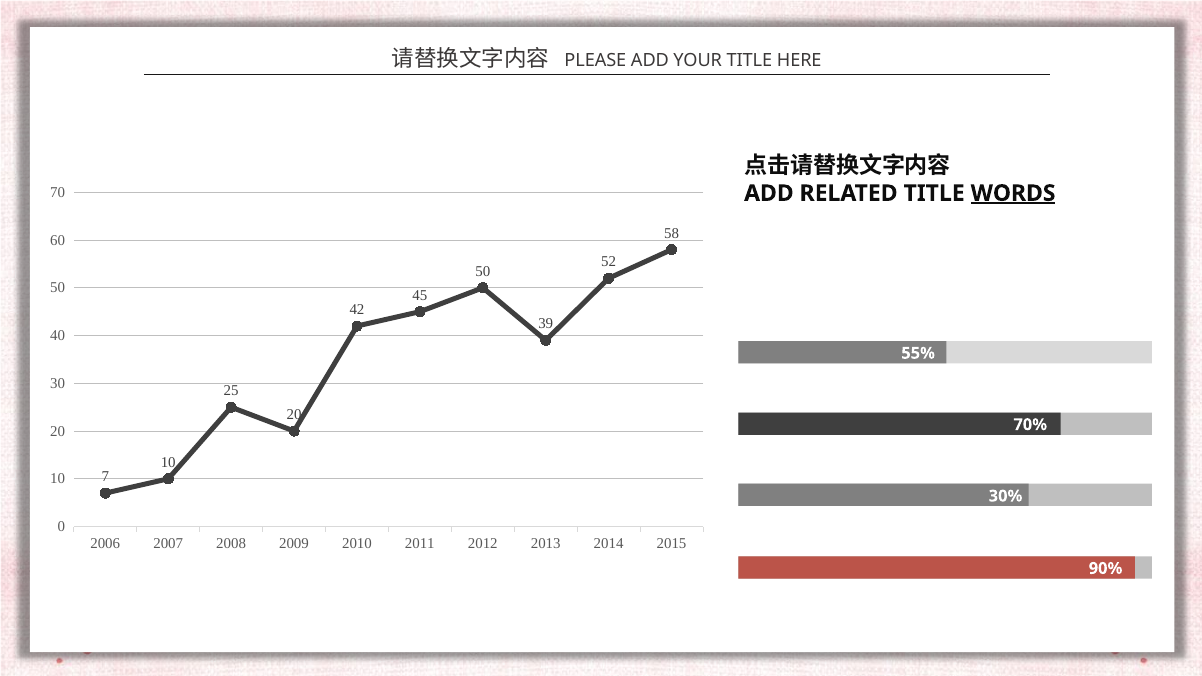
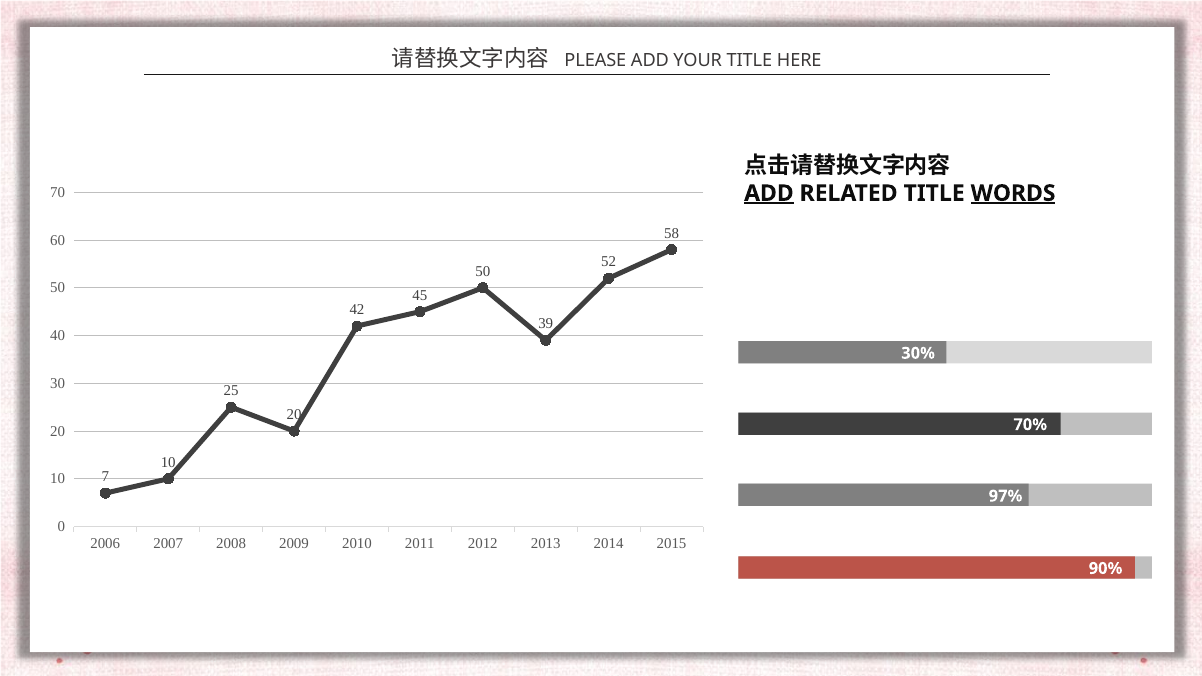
ADD at (769, 193) underline: none -> present
55%: 55% -> 30%
30%: 30% -> 97%
